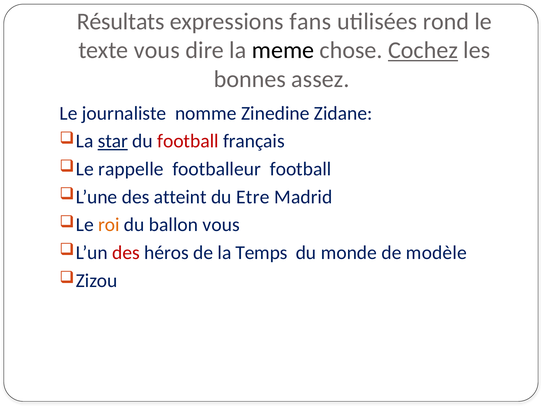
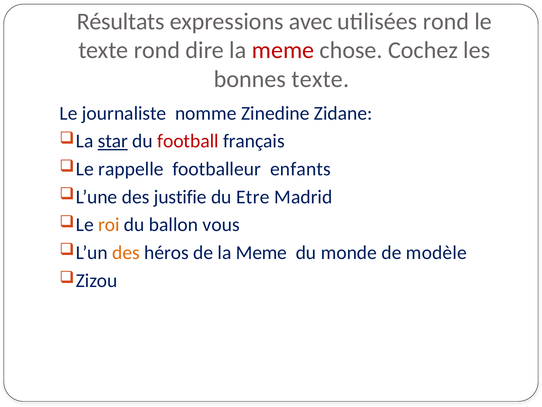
fans: fans -> avec
texte vous: vous -> rond
meme at (283, 50) colour: black -> red
Cochez underline: present -> none
bonnes assez: assez -> texte
footballeur football: football -> enfants
atteint: atteint -> justifie
des at (126, 252) colour: red -> orange
de la Temps: Temps -> Meme
